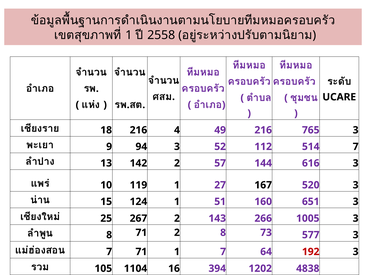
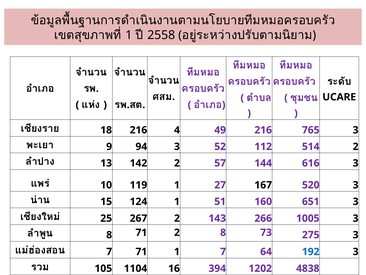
514 7: 7 -> 2
577: 577 -> 275
192 colour: red -> blue
